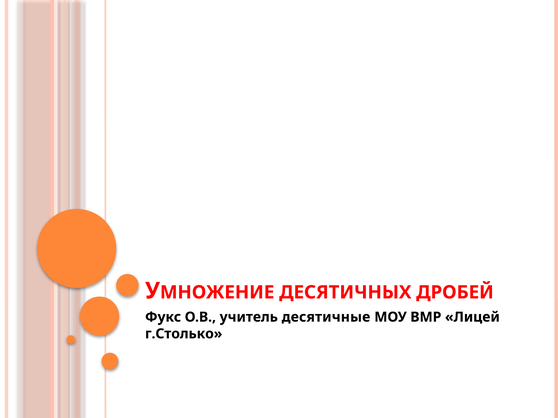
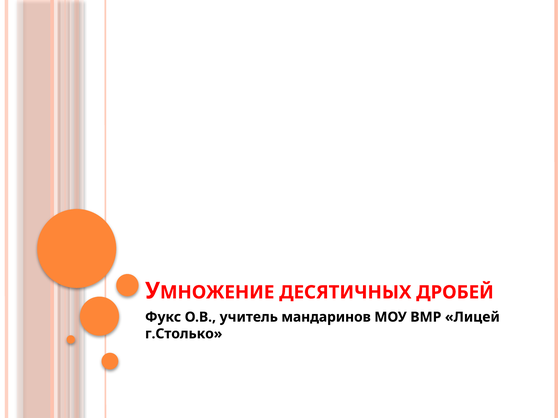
десятичные: десятичные -> мандаринов
